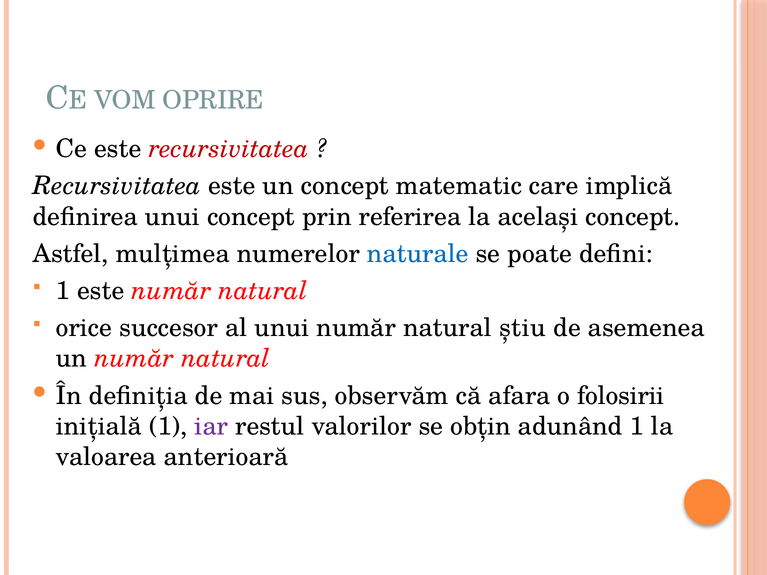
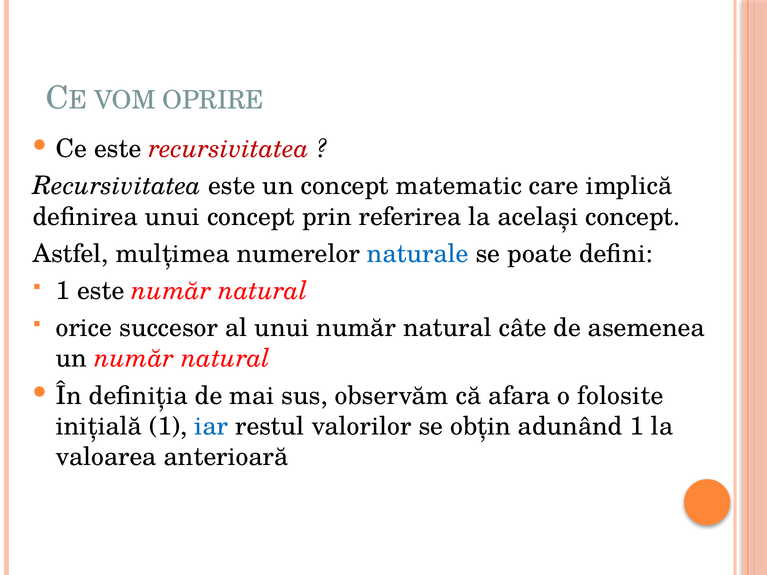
ştiu: ştiu -> câte
folosirii: folosirii -> folosite
iar colour: purple -> blue
